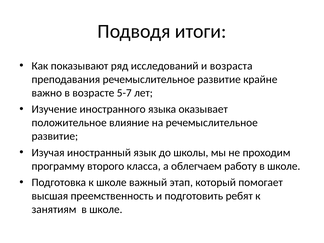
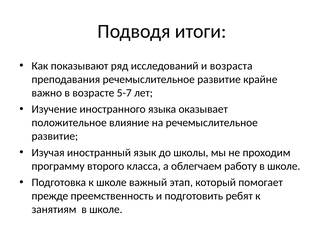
высшая: высшая -> прежде
